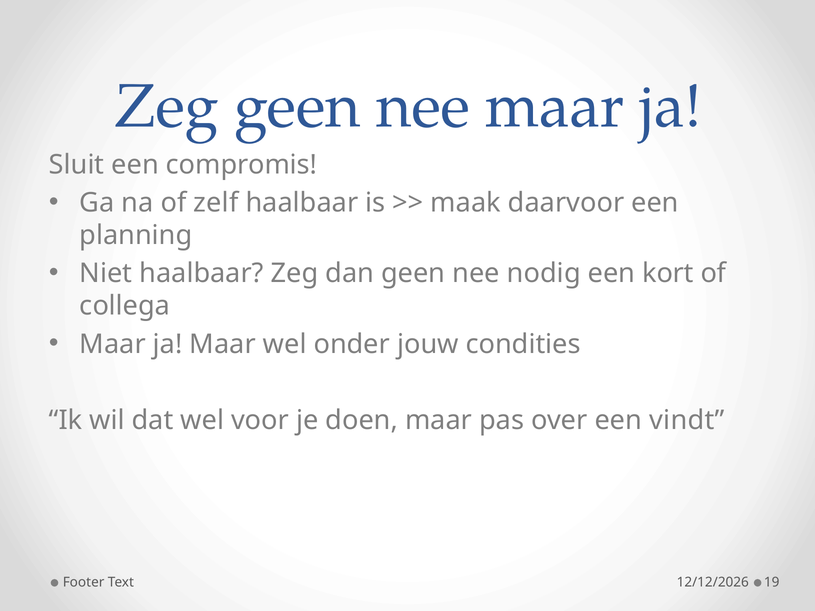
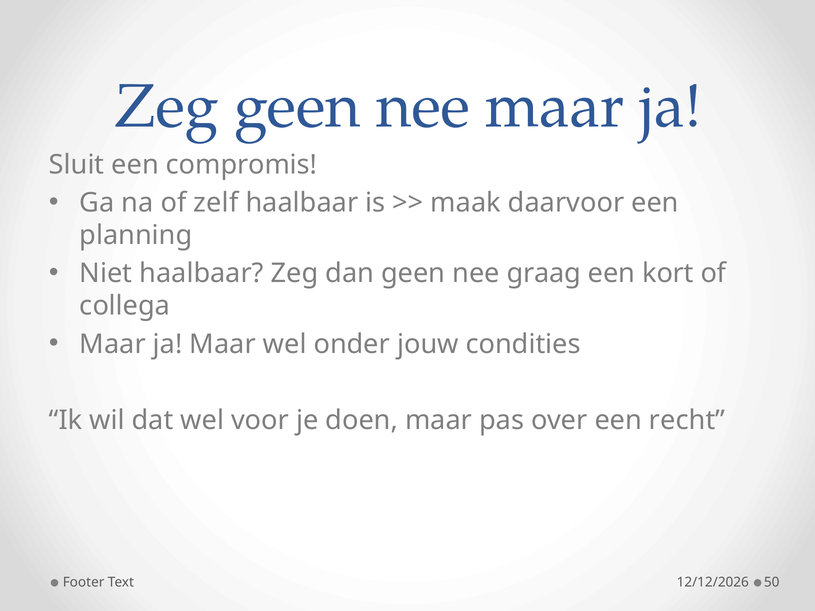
nodig: nodig -> graag
vindt: vindt -> recht
19: 19 -> 50
